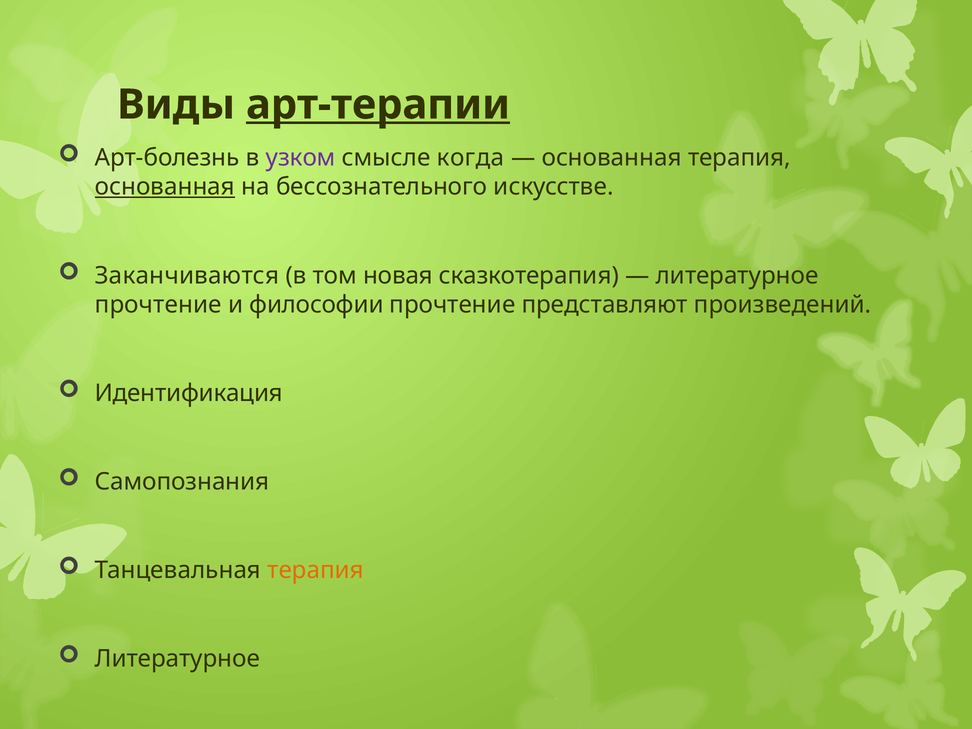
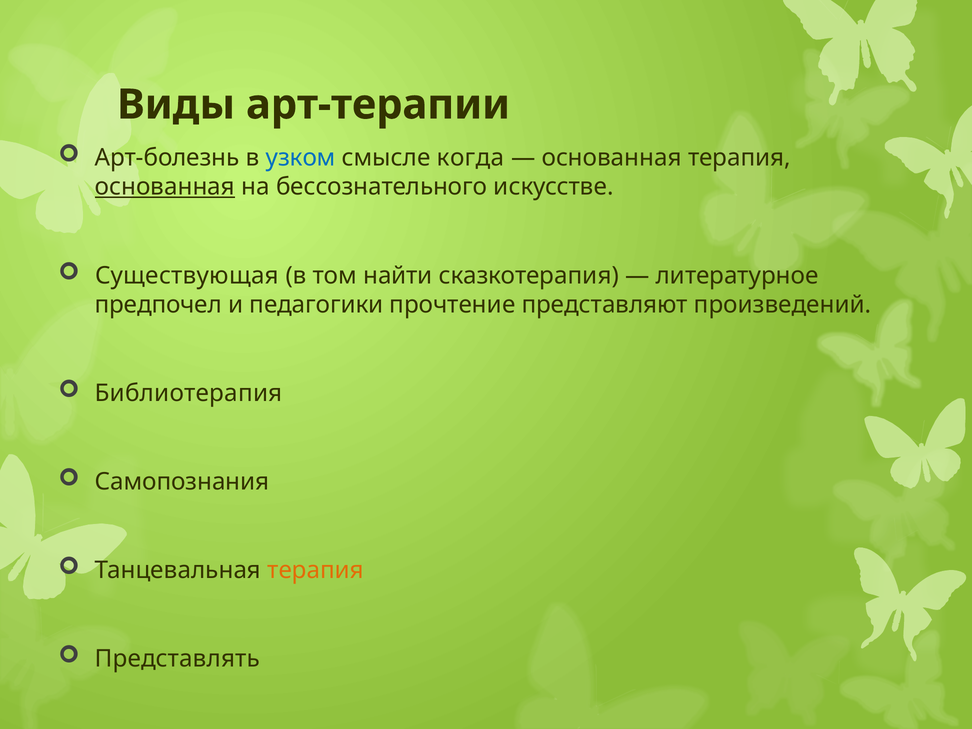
арт-терапии underline: present -> none
узком colour: purple -> blue
Заканчиваются: Заканчиваются -> Существующая
новая: новая -> найти
прочтение at (158, 305): прочтение -> предпочел
философии: философии -> педагогики
Идентификация: Идентификация -> Библиотерапия
Литературное at (177, 659): Литературное -> Представлять
